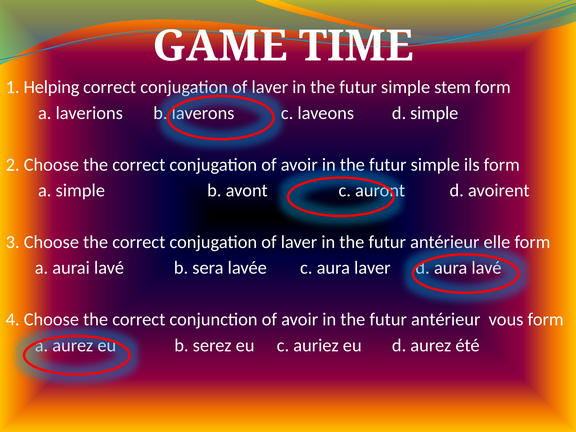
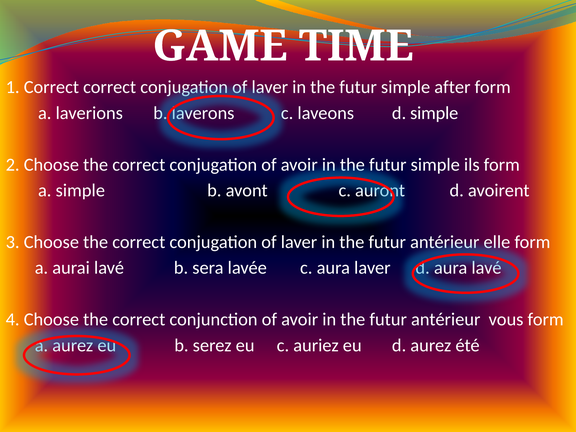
1 Helping: Helping -> Correct
stem: stem -> after
